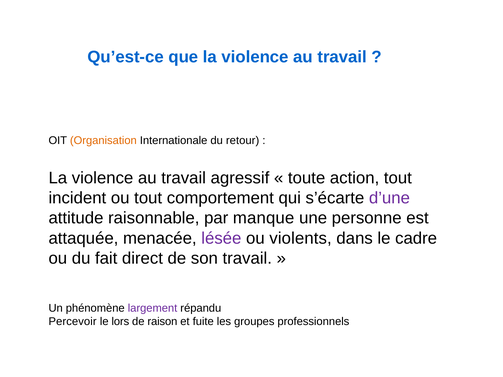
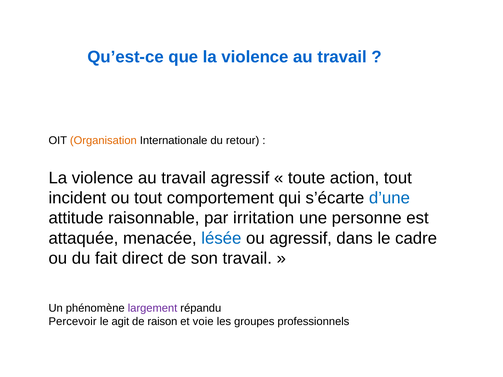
d’une colour: purple -> blue
manque: manque -> irritation
lésée colour: purple -> blue
ou violents: violents -> agressif
lors: lors -> agit
fuite: fuite -> voie
